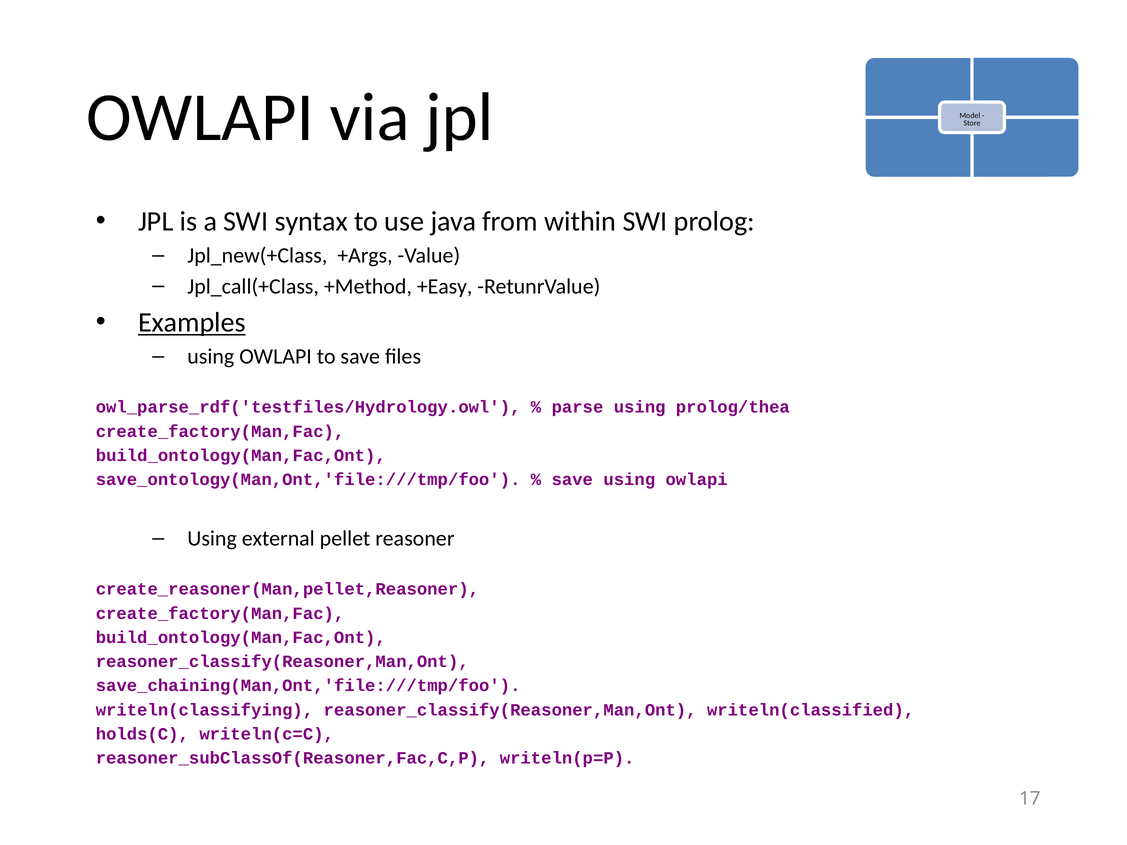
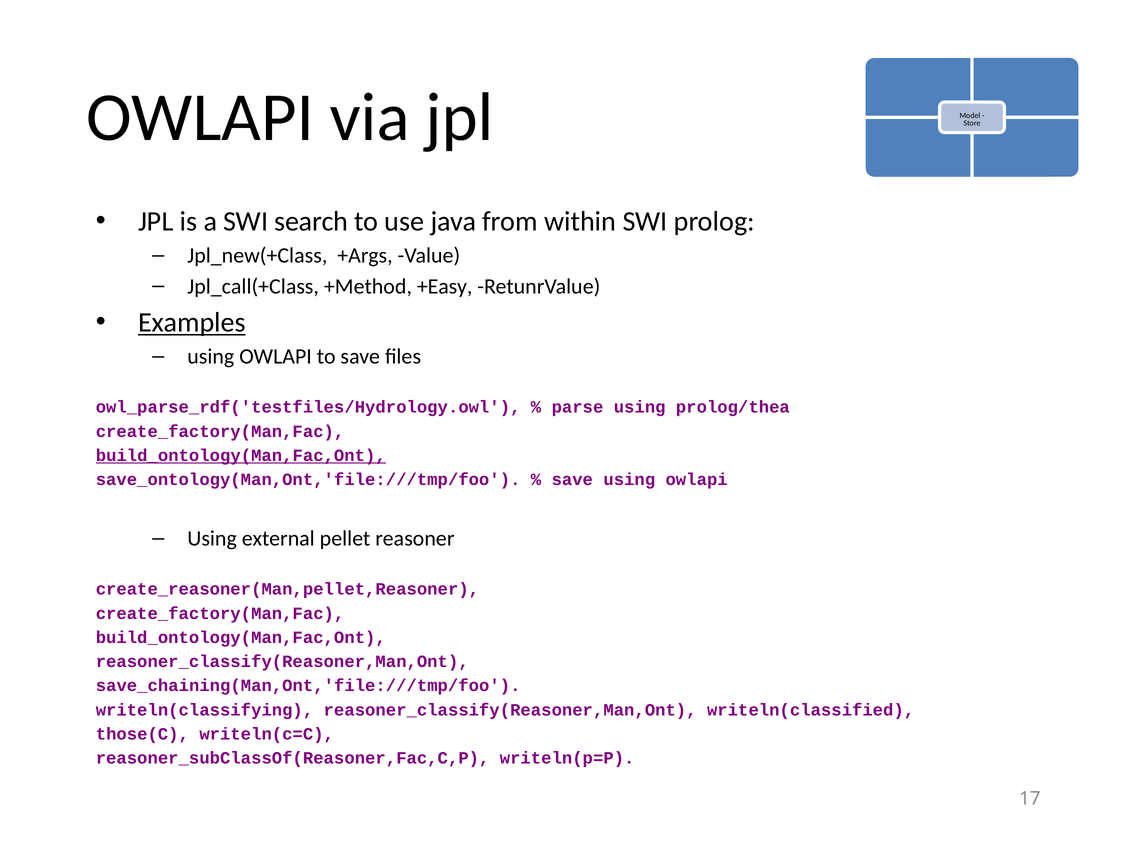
syntax: syntax -> search
build_ontology(Man,Fac,Ont at (241, 456) underline: none -> present
holds(C: holds(C -> those(C
